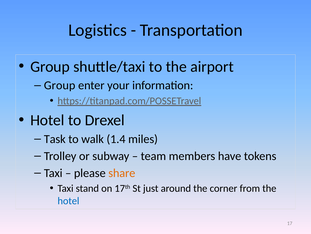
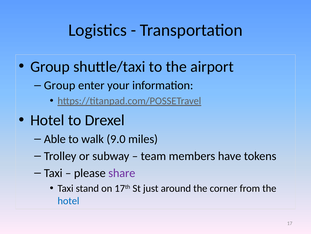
Task: Task -> Able
1.4: 1.4 -> 9.0
share colour: orange -> purple
